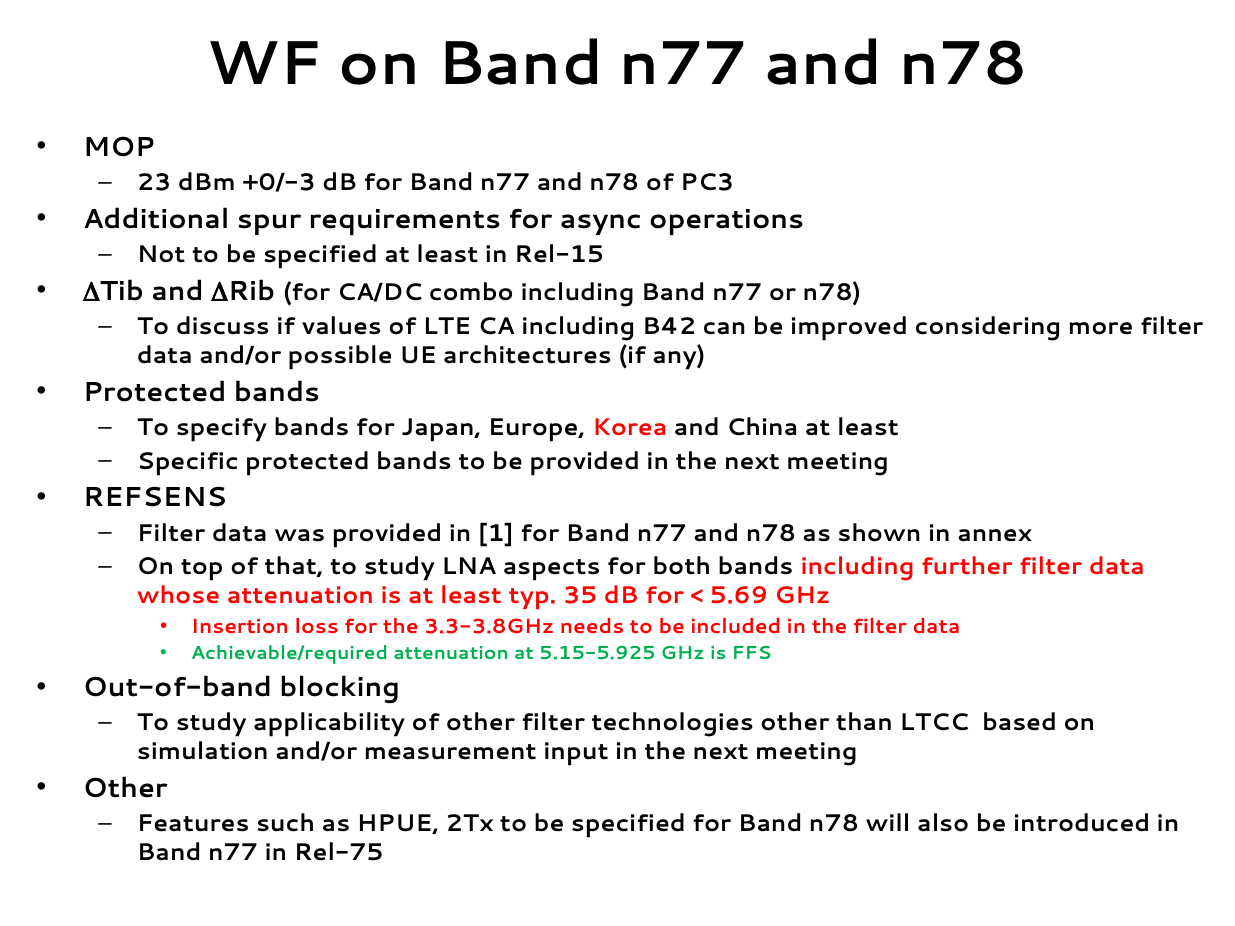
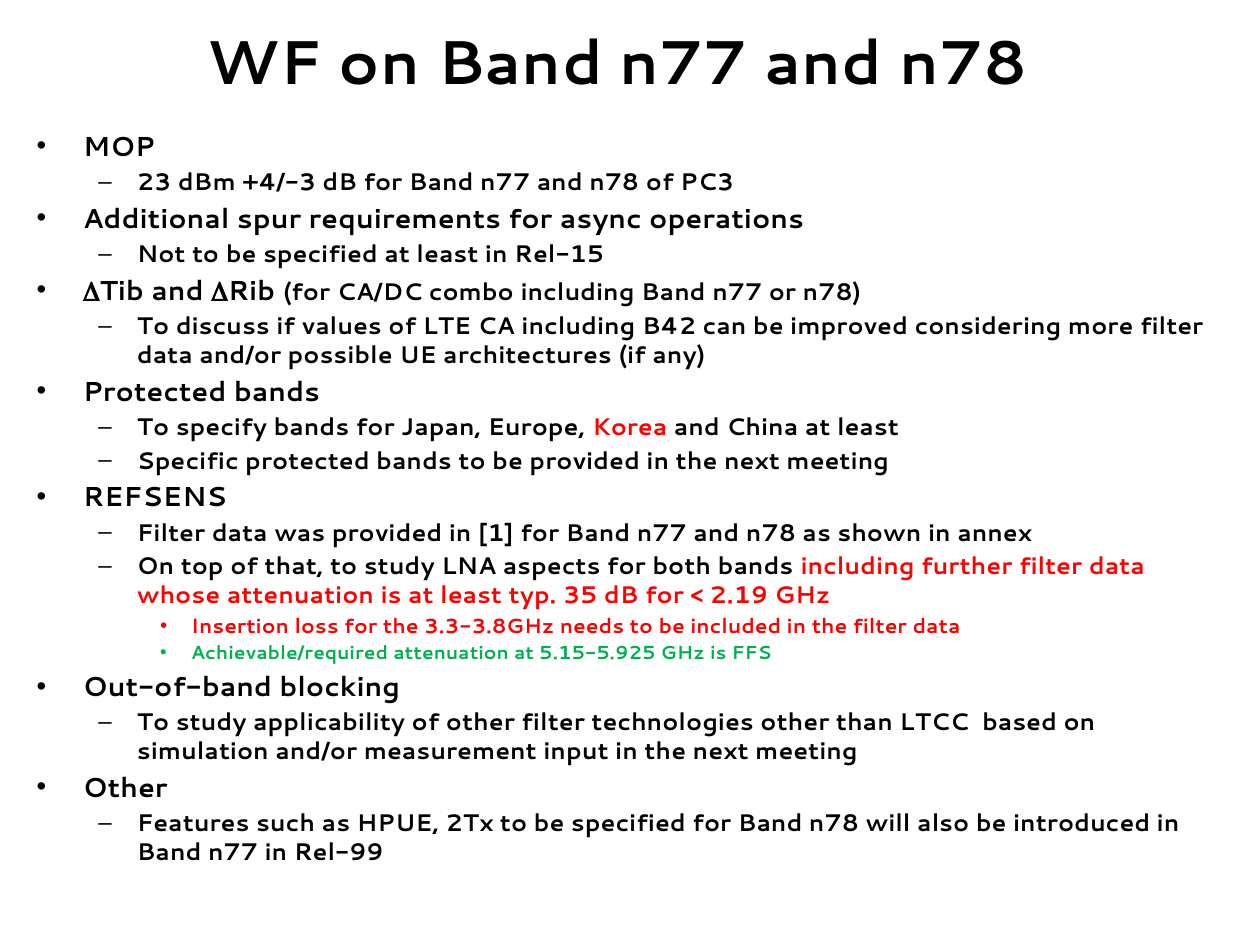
+0/-3: +0/-3 -> +4/-3
5.69: 5.69 -> 2.19
Rel-75: Rel-75 -> Rel-99
